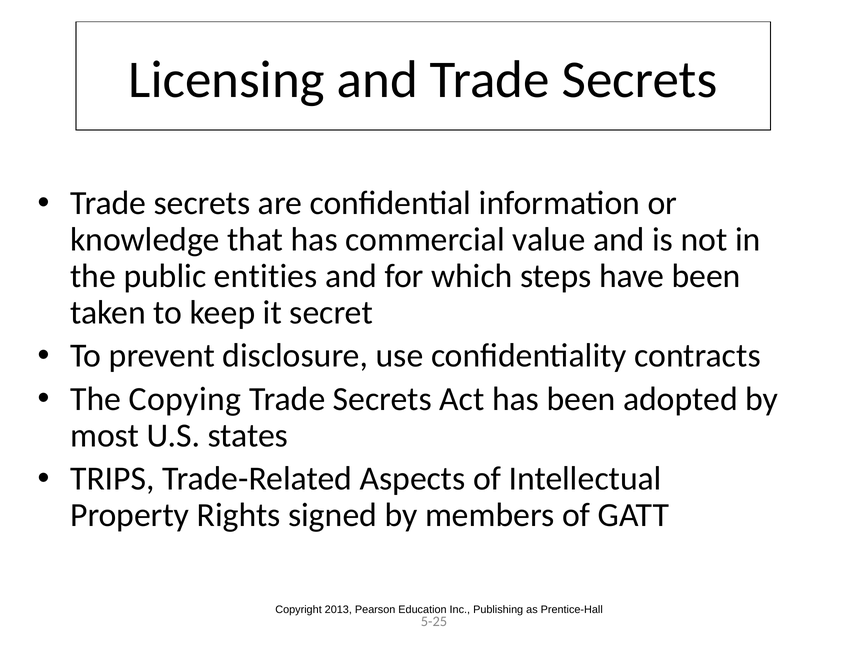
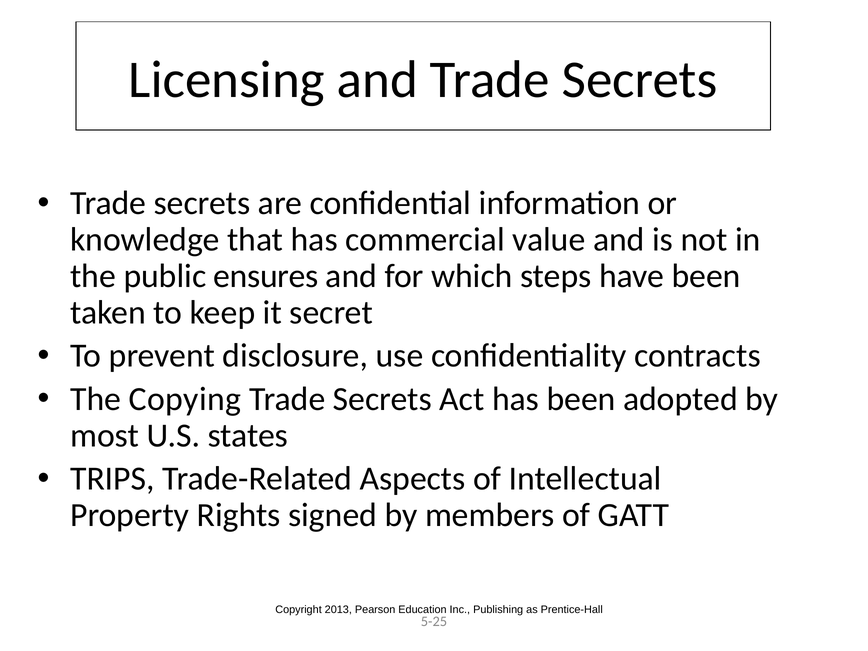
entities: entities -> ensures
